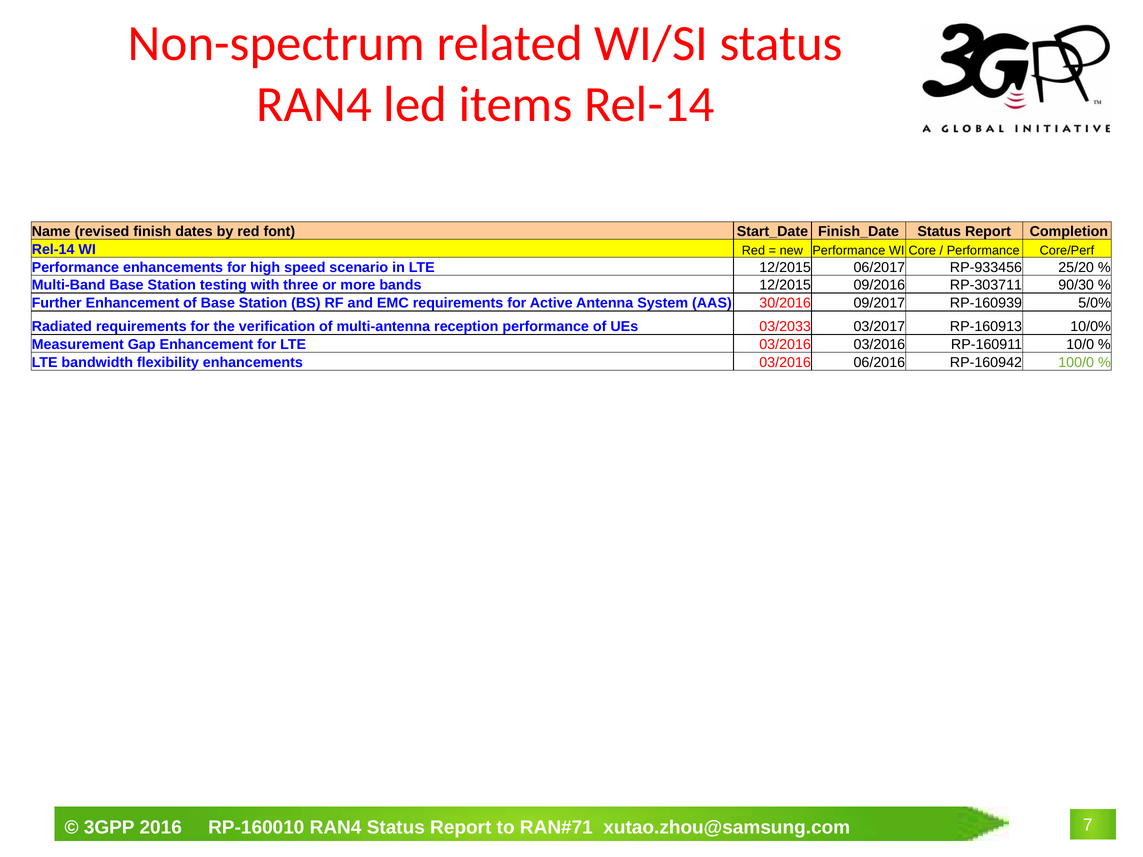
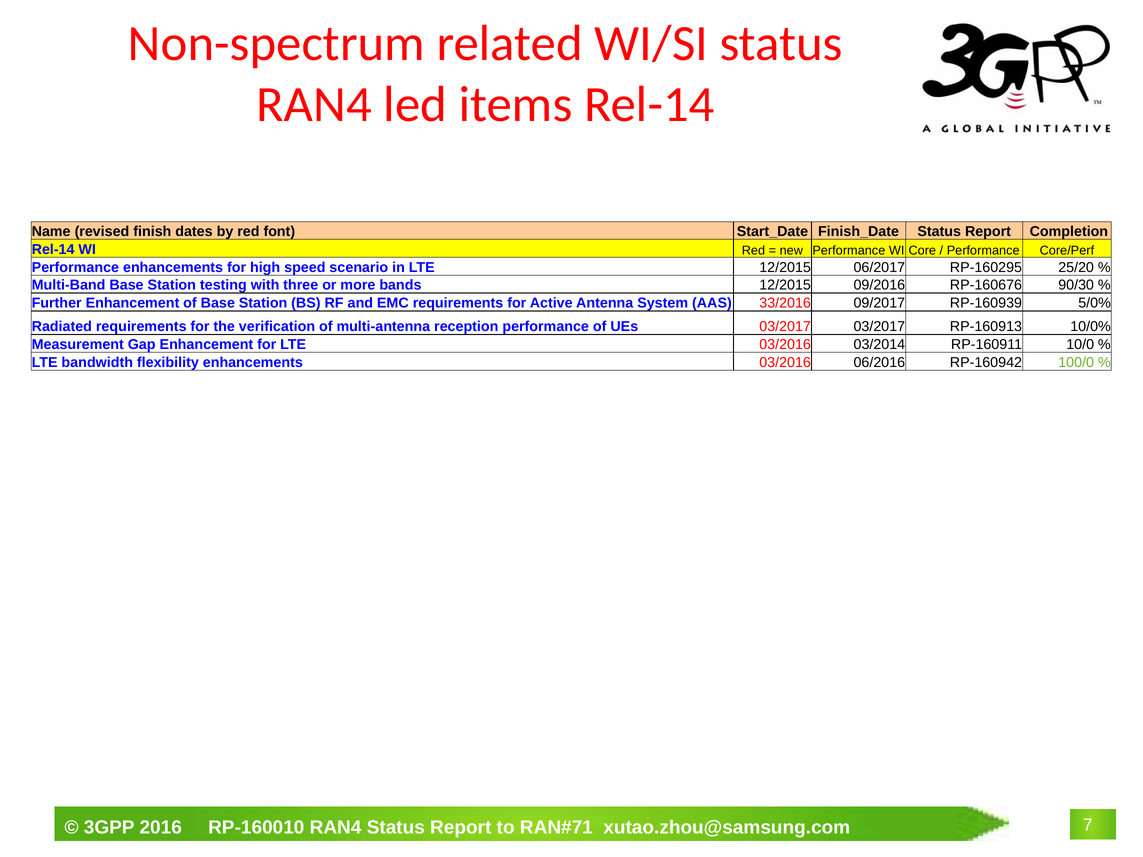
RP-933456: RP-933456 -> RP-160295
RP-303711: RP-303711 -> RP-160676
30/2016: 30/2016 -> 33/2016
UEs 03/2033: 03/2033 -> 03/2017
03/2016 03/2016: 03/2016 -> 03/2014
